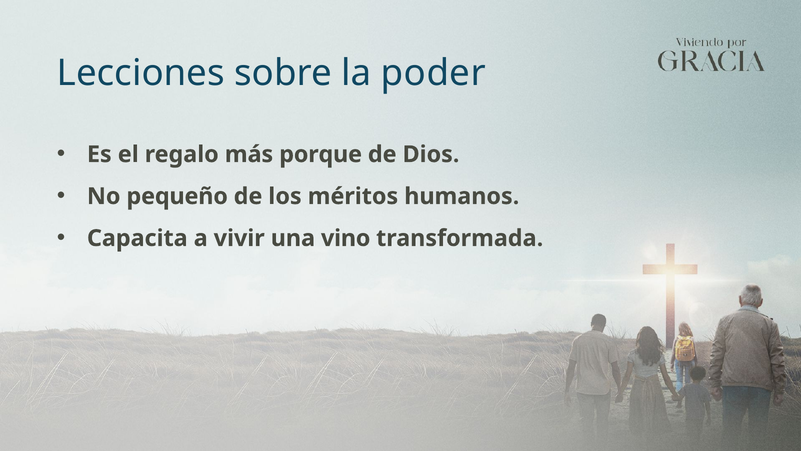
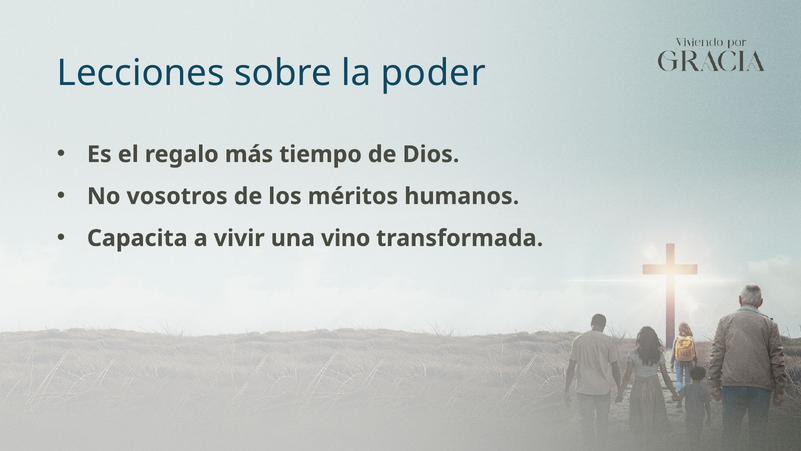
porque: porque -> tiempo
pequeño: pequeño -> vosotros
